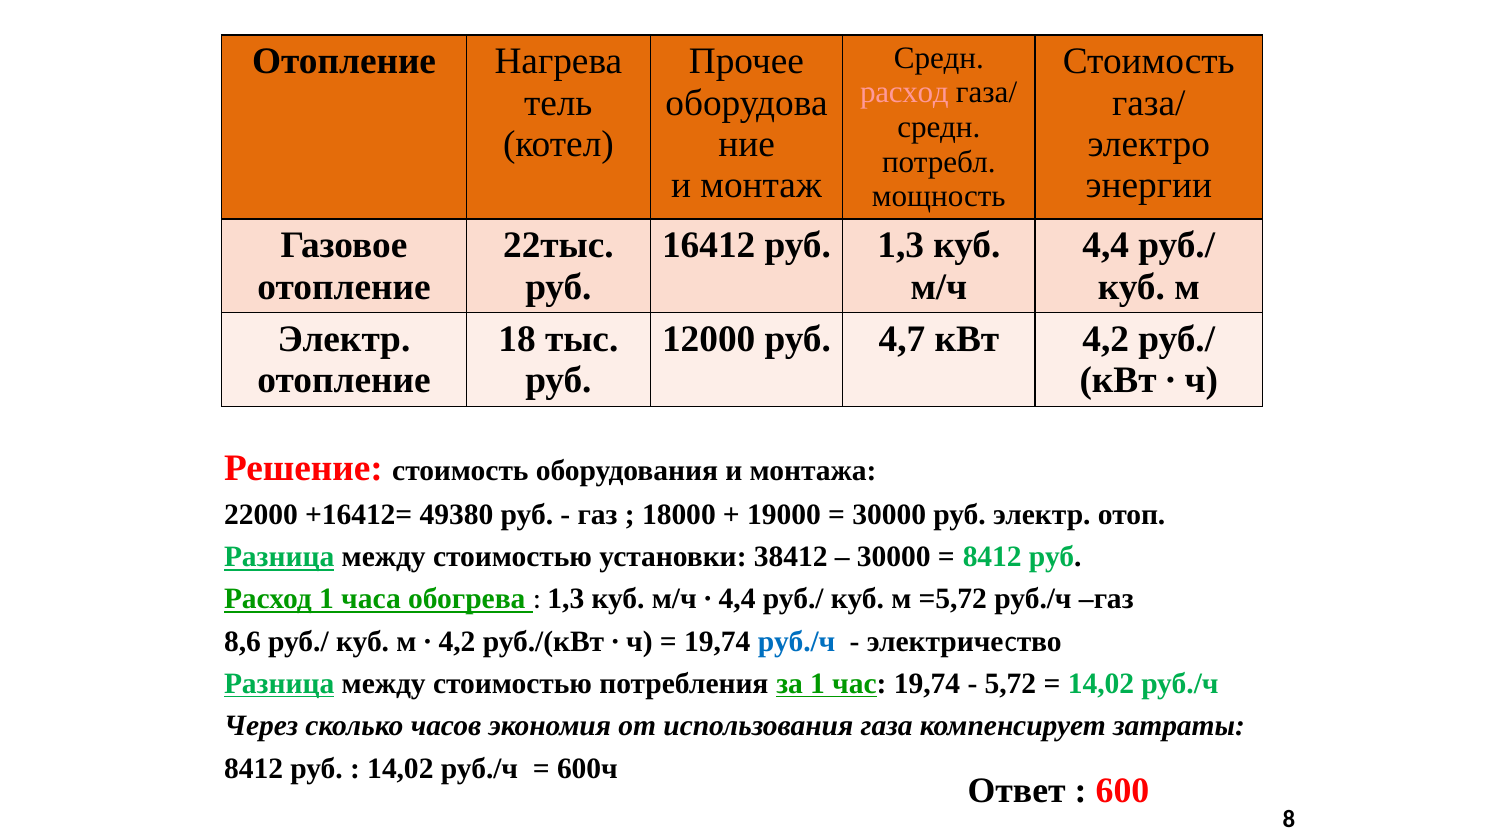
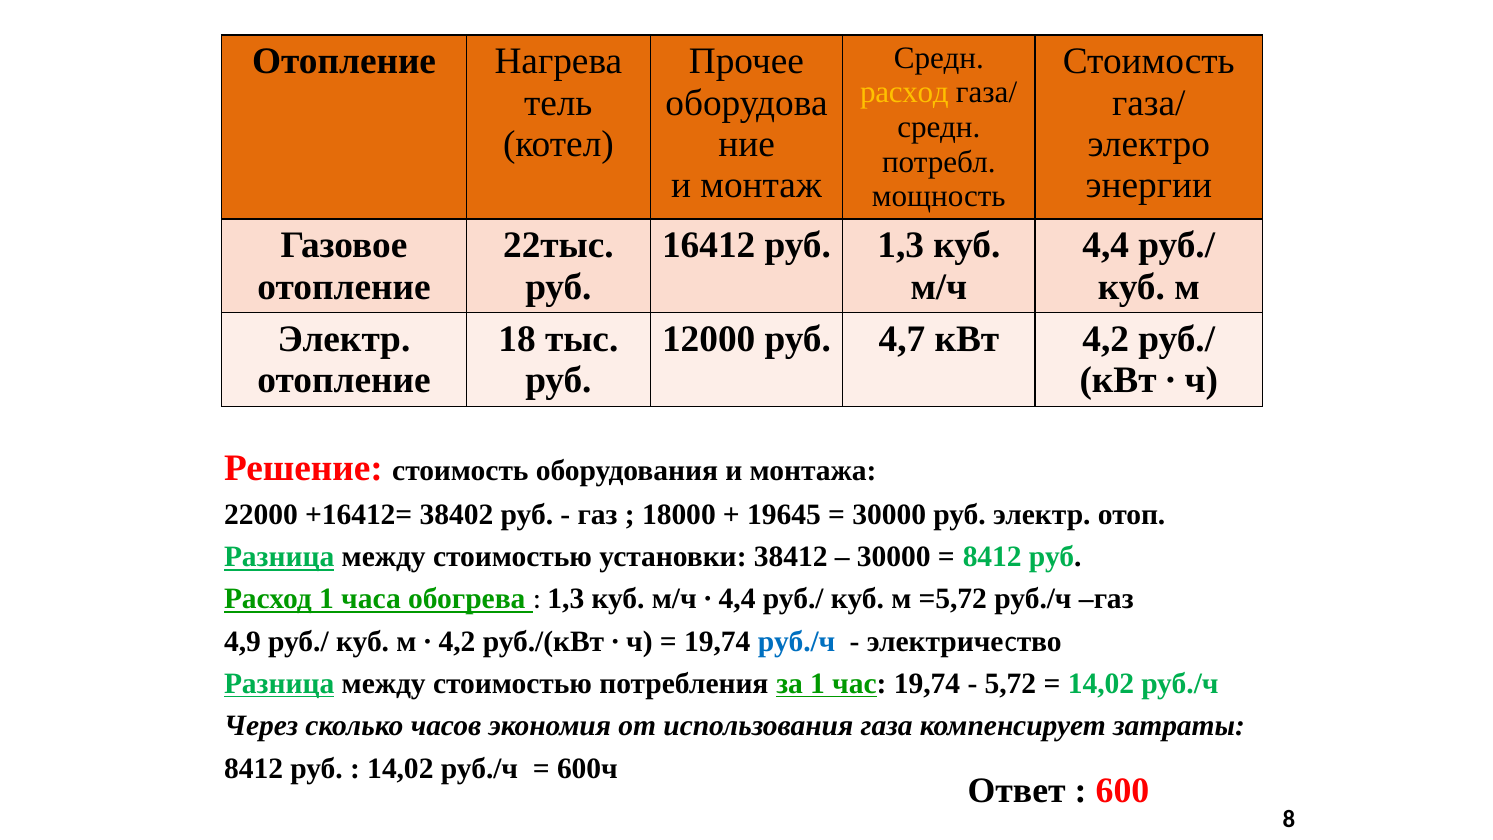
расход at (904, 93) colour: pink -> yellow
49380: 49380 -> 38402
19000: 19000 -> 19645
8,6: 8,6 -> 4,9
